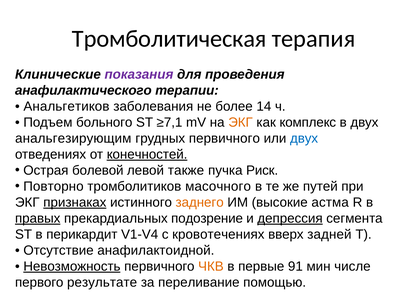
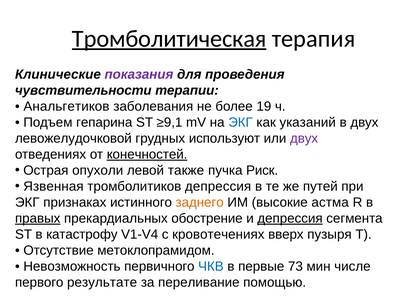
Тромболитическая underline: none -> present
анафилактического: анафилактического -> чувствительности
14: 14 -> 19
больного: больного -> гепарина
≥7,1: ≥7,1 -> ≥9,1
ЭКГ at (241, 122) colour: orange -> blue
комплекс: комплекс -> указаний
анальгезирующим: анальгезирующим -> левожелудочковой
грудных первичного: первичного -> используют
двух at (304, 138) colour: blue -> purple
болевой: болевой -> опухоли
Повторно: Повторно -> Язвенная
тромболитиков масочного: масочного -> депрессия
признаках underline: present -> none
подозрение: подозрение -> обострение
перикардит: перикардит -> катастрофу
задней: задней -> пузыря
анафилактоидной: анафилактоидной -> метоклопрамидом
Невозможность underline: present -> none
ЧКВ colour: orange -> blue
91: 91 -> 73
